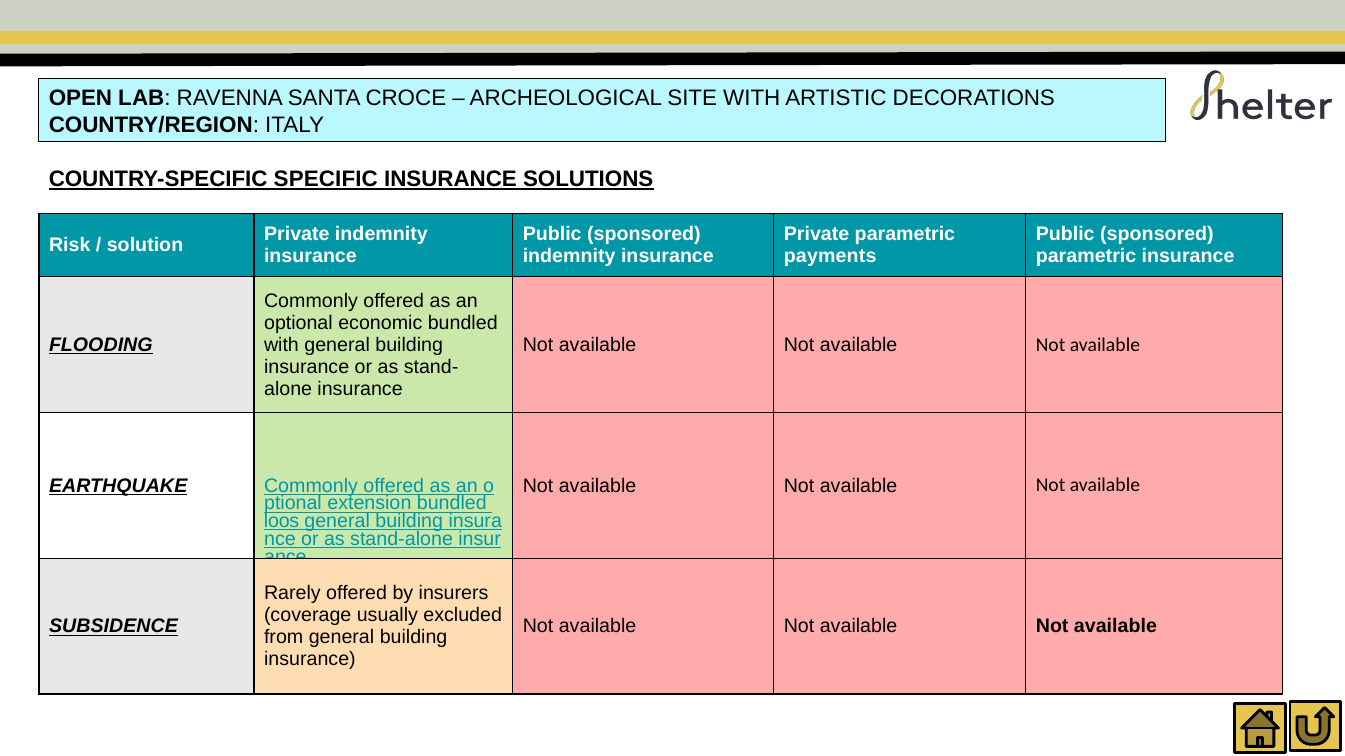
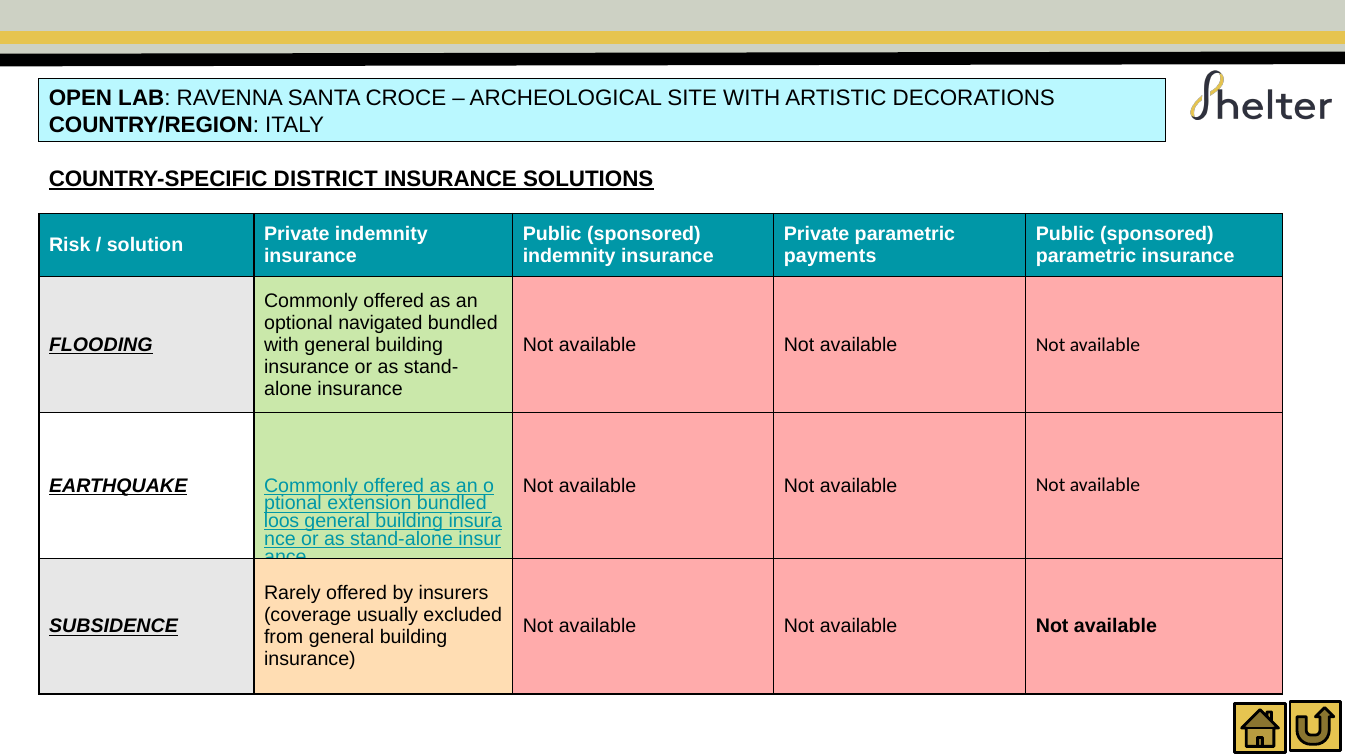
SPECIFIC: SPECIFIC -> DISTRICT
economic: economic -> navigated
